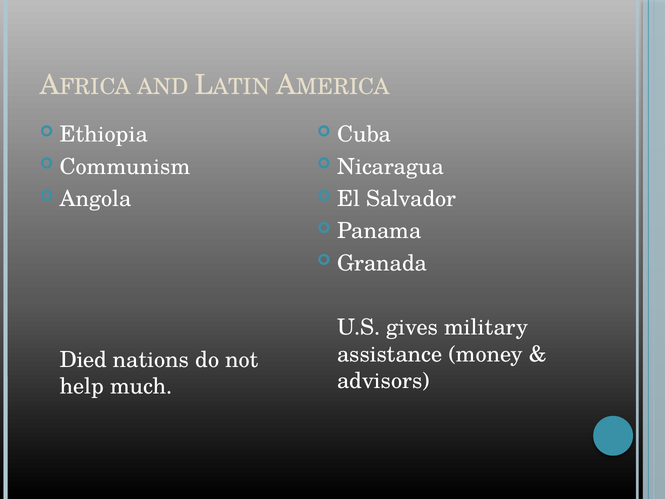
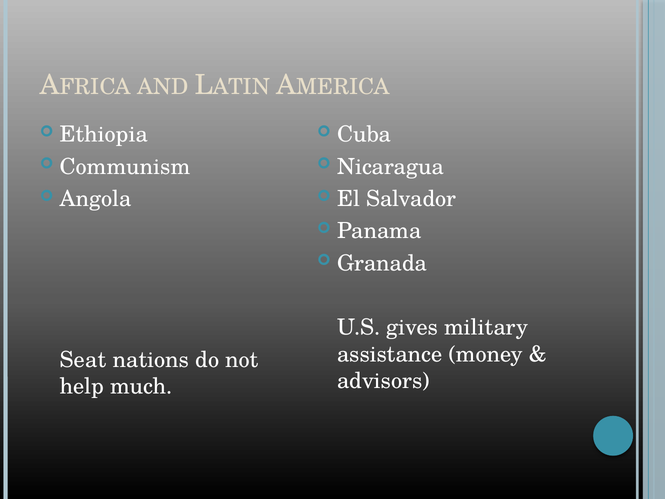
Died: Died -> Seat
